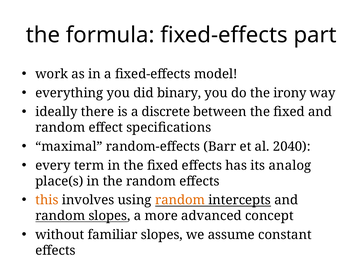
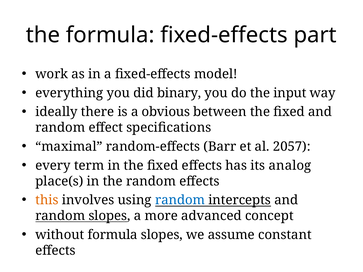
irony: irony -> input
discrete: discrete -> obvious
2040: 2040 -> 2057
random at (180, 200) colour: orange -> blue
without familiar: familiar -> formula
